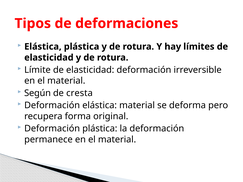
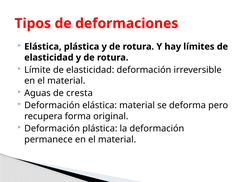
Según: Según -> Aguas
